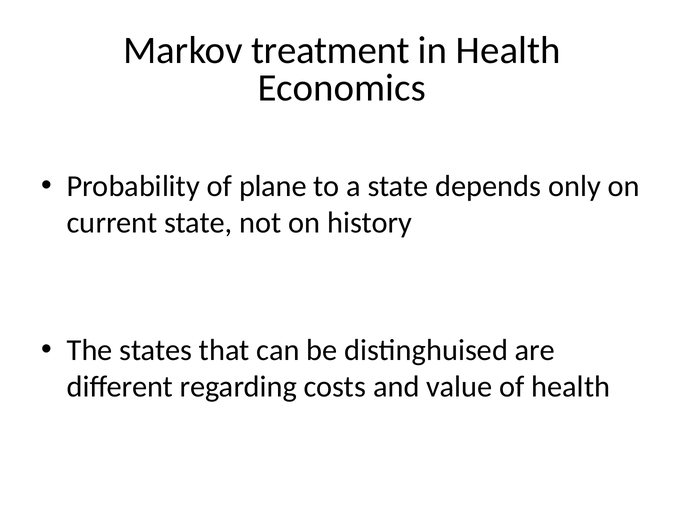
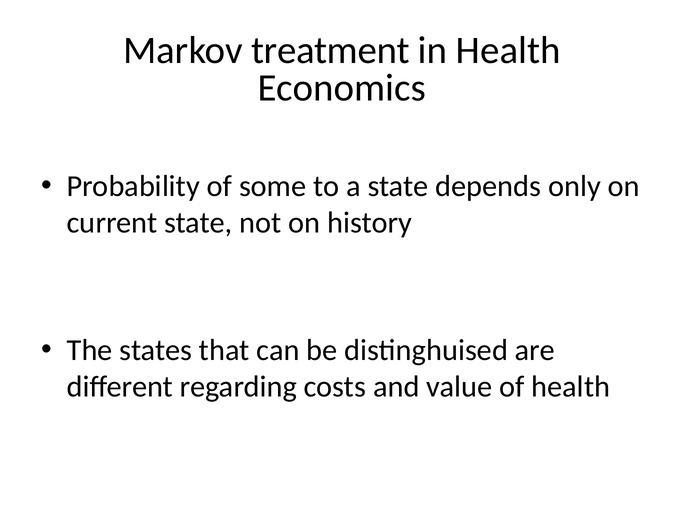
plane: plane -> some
